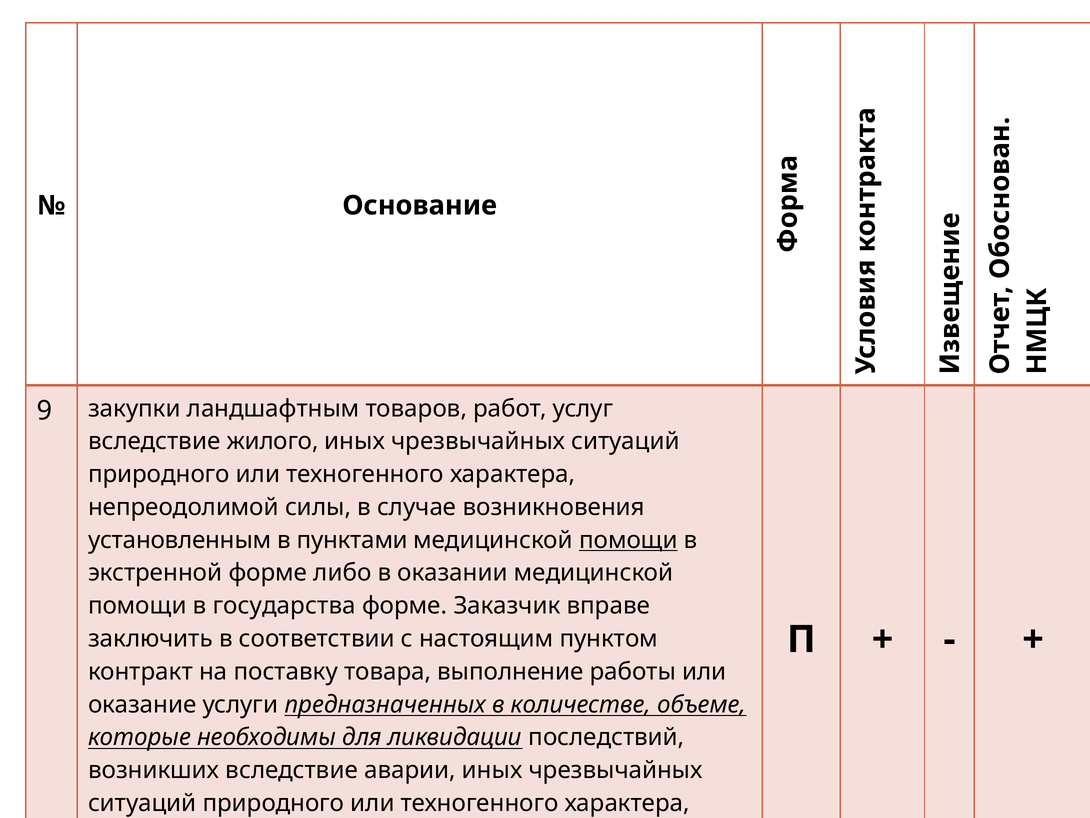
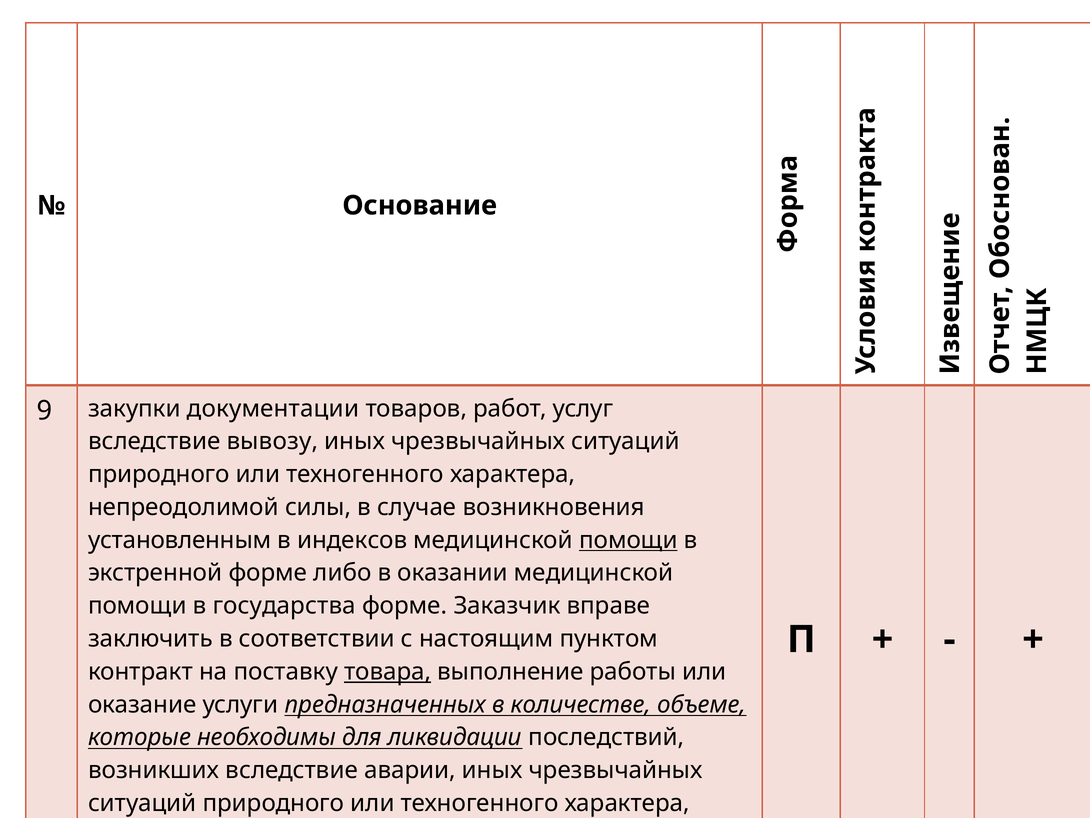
ландшафтным: ландшафтным -> документации
жилого: жилого -> вывозу
пунктами: пунктами -> индексов
товара underline: none -> present
